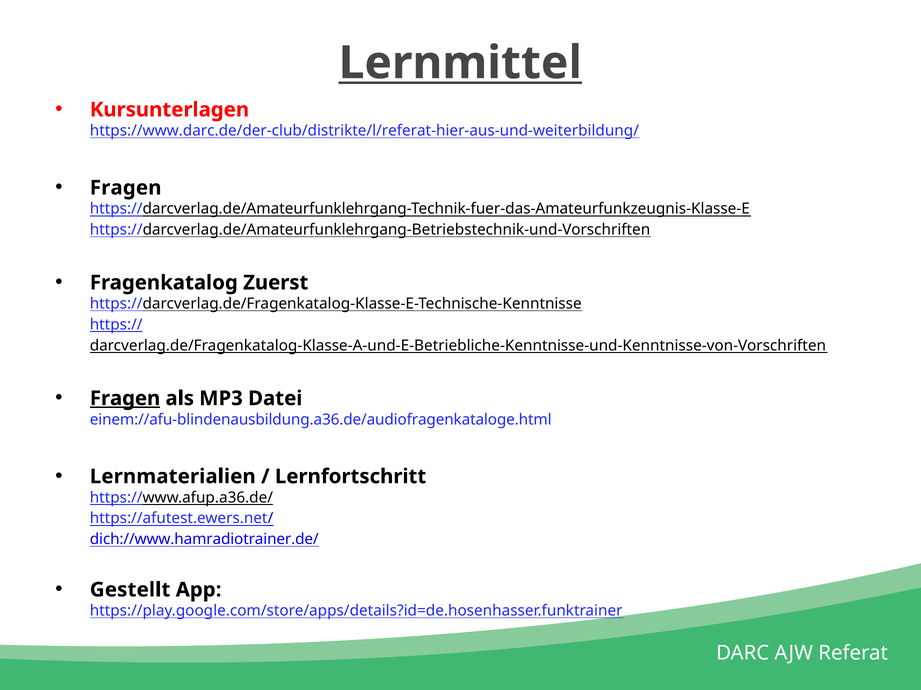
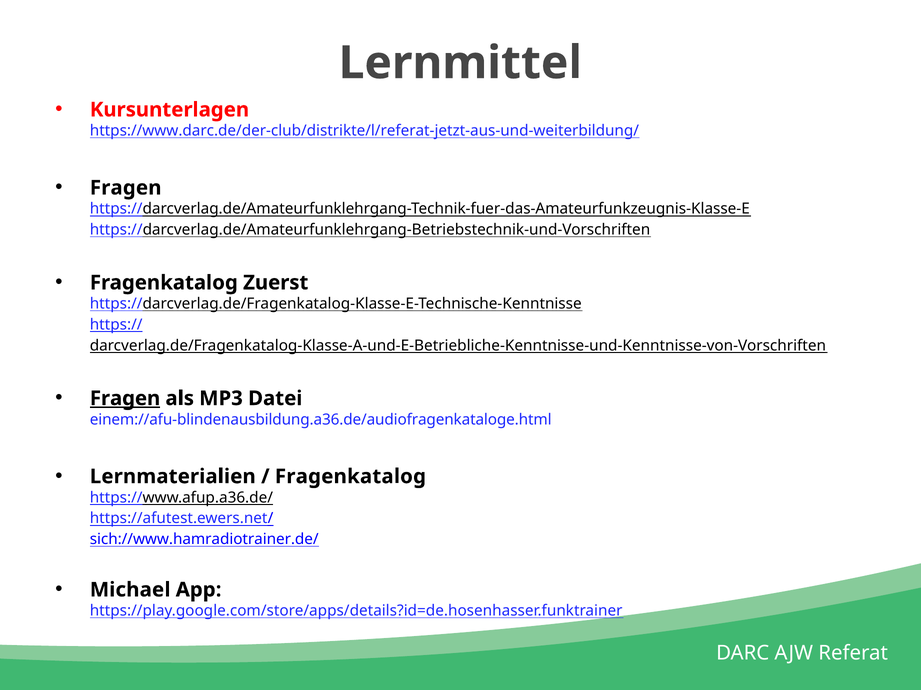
Lernmittel underline: present -> none
https://www.darc.de/der-club/distrikte/l/referat-hier-aus-und-weiterbildung/: https://www.darc.de/der-club/distrikte/l/referat-hier-aus-und-weiterbildung/ -> https://www.darc.de/der-club/distrikte/l/referat-jetzt-aus-und-weiterbildung/
Lernfortschritt at (351, 477): Lernfortschritt -> Fragenkatalog
dich://www.hamradiotrainer.de/: dich://www.hamradiotrainer.de/ -> sich://www.hamradiotrainer.de/
Gestellt: Gestellt -> Michael
